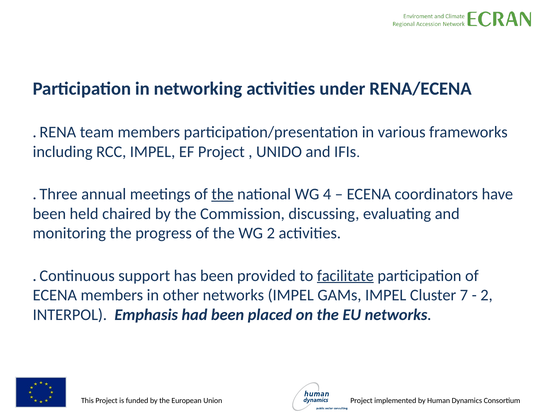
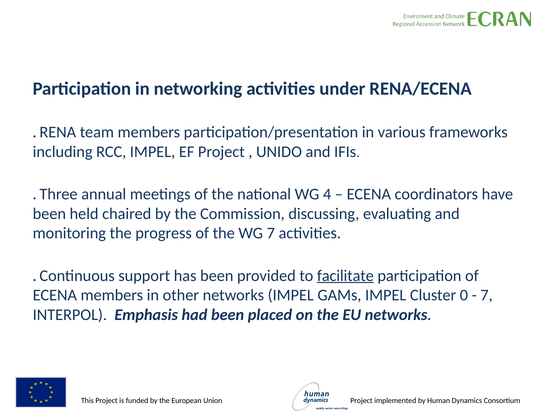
the at (222, 194) underline: present -> none
WG 2: 2 -> 7
7: 7 -> 0
2 at (487, 295): 2 -> 7
